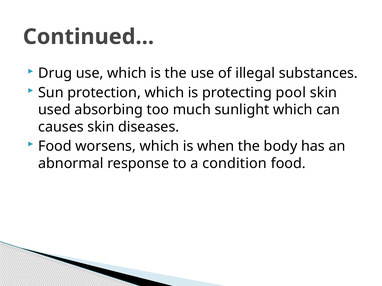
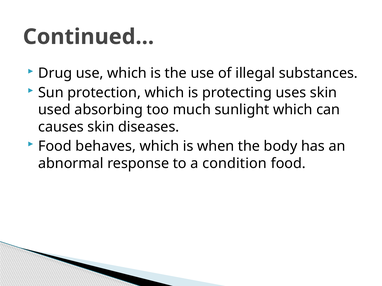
pool: pool -> uses
worsens: worsens -> behaves
